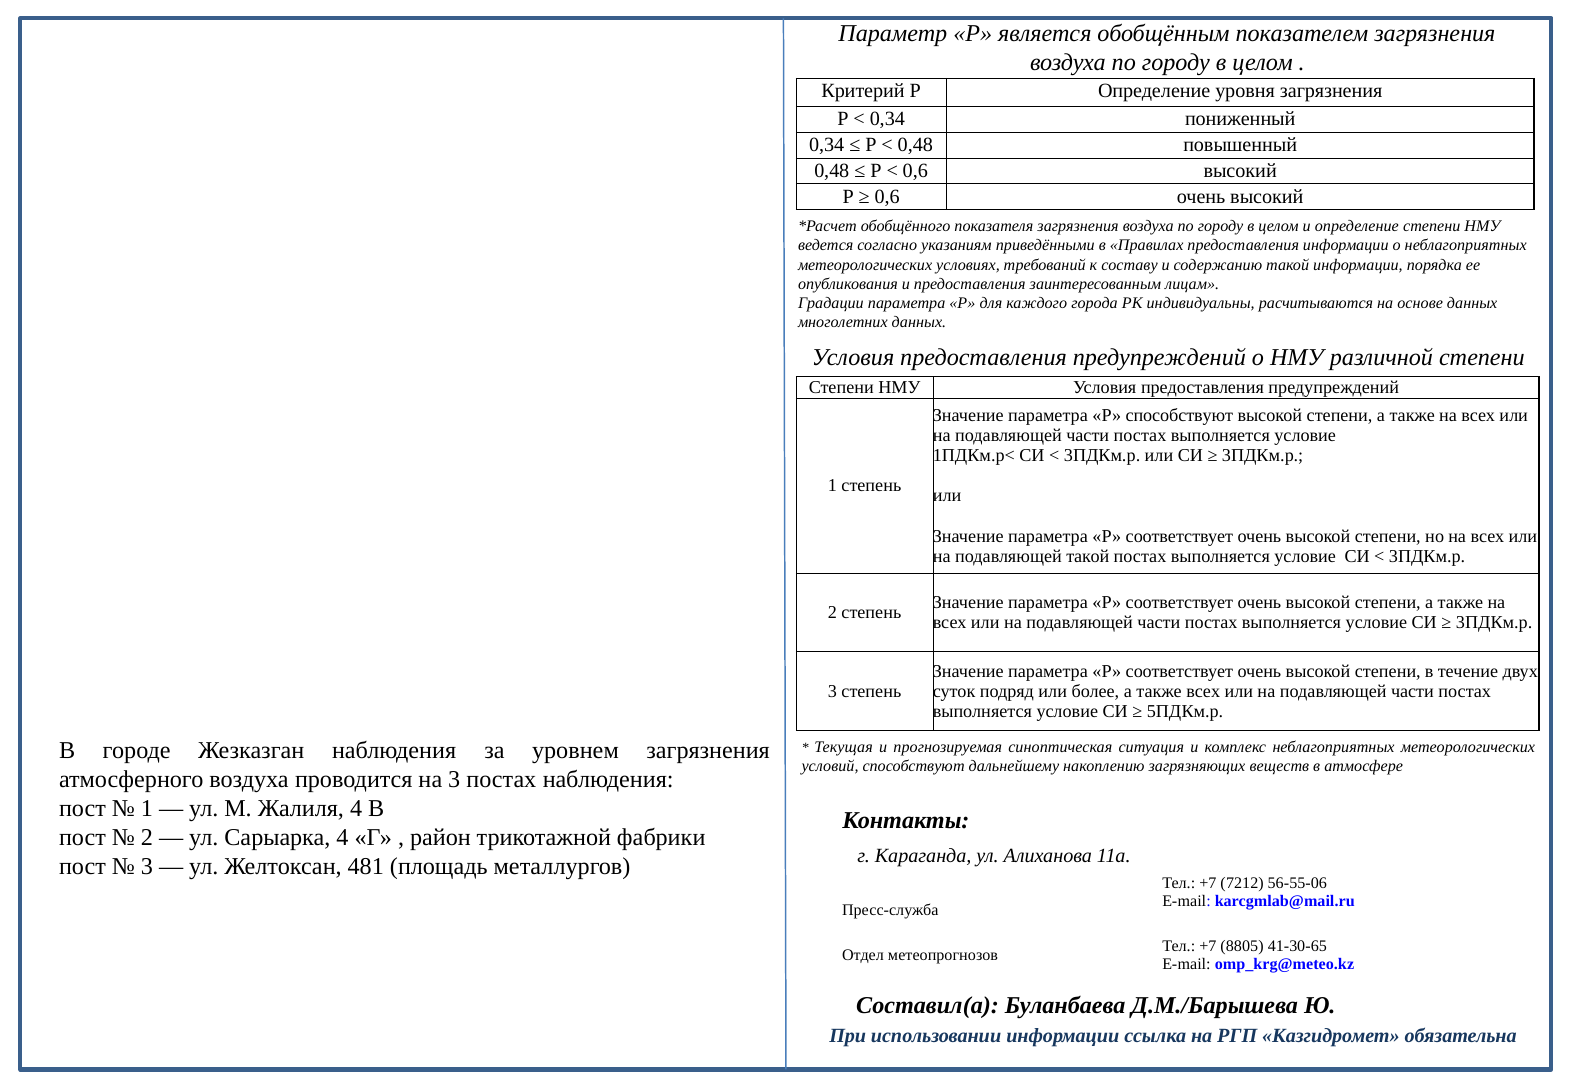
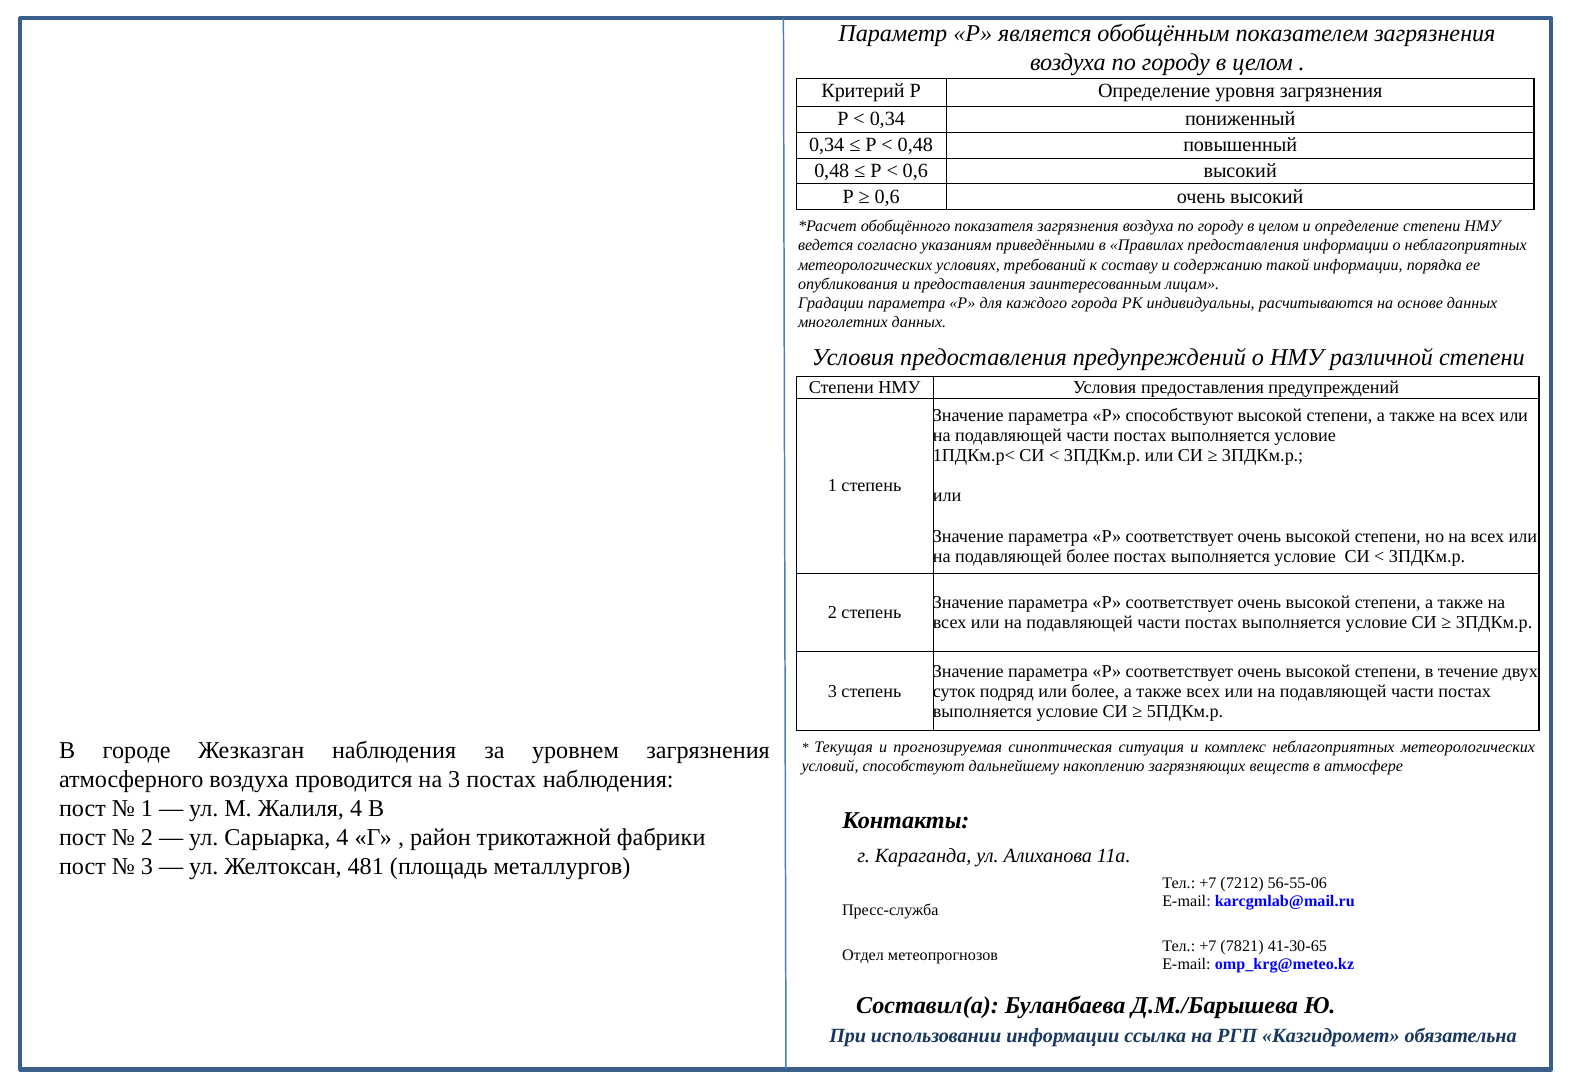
подавляющей такой: такой -> более
8805: 8805 -> 7821
